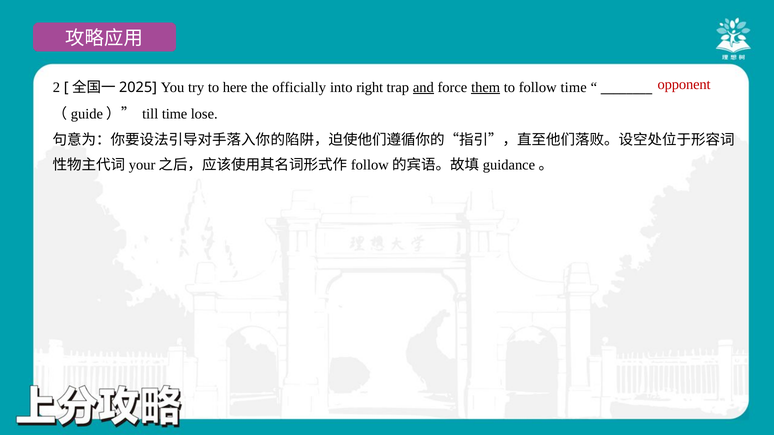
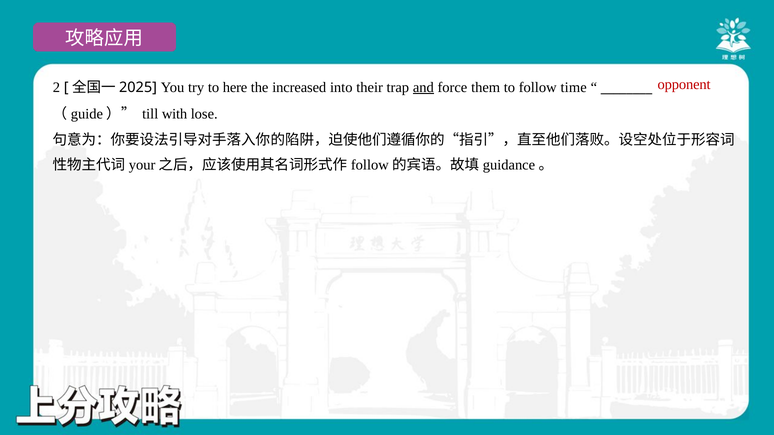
officially: officially -> increased
right: right -> their
them underline: present -> none
till time: time -> with
